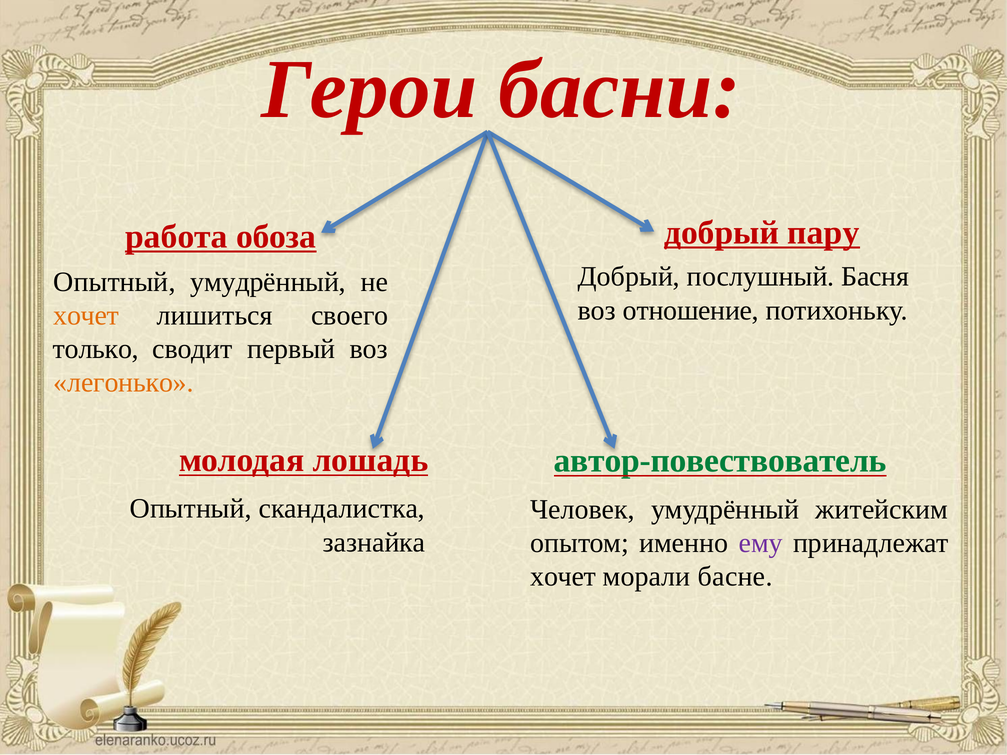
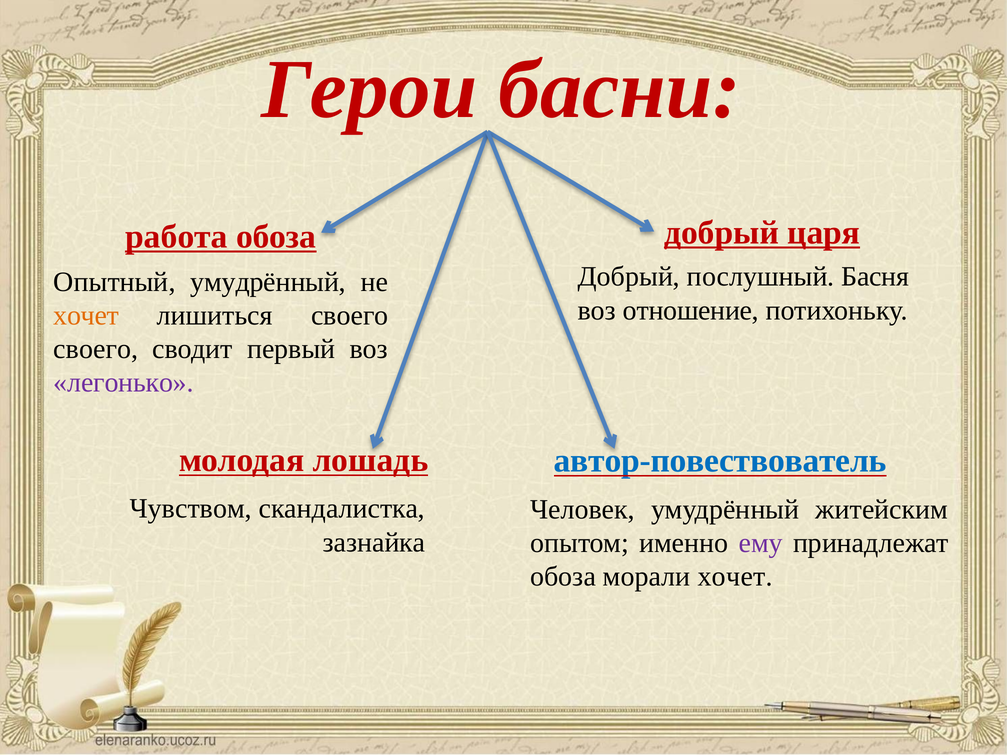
пару: пару -> царя
только at (96, 349): только -> своего
легонько colour: orange -> purple
автор-повествователь colour: green -> blue
Опытный at (191, 509): Опытный -> Чувством
хочет at (563, 577): хочет -> обоза
морали басне: басне -> хочет
